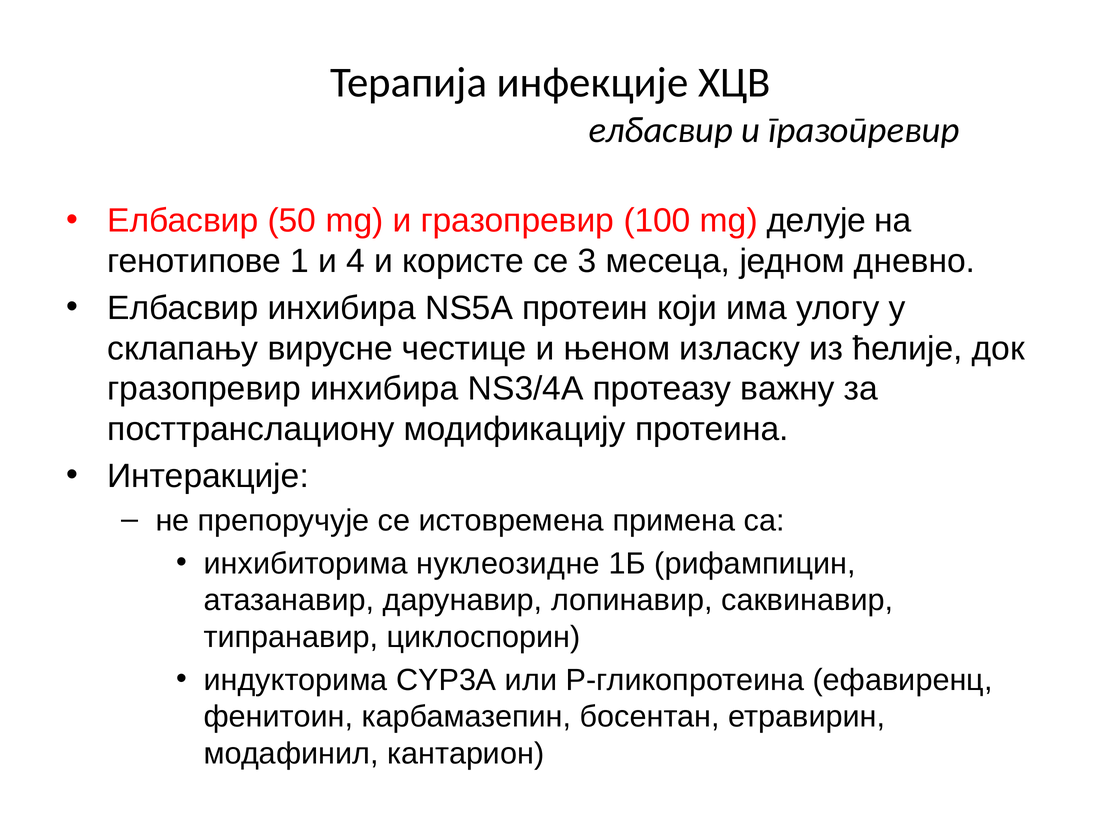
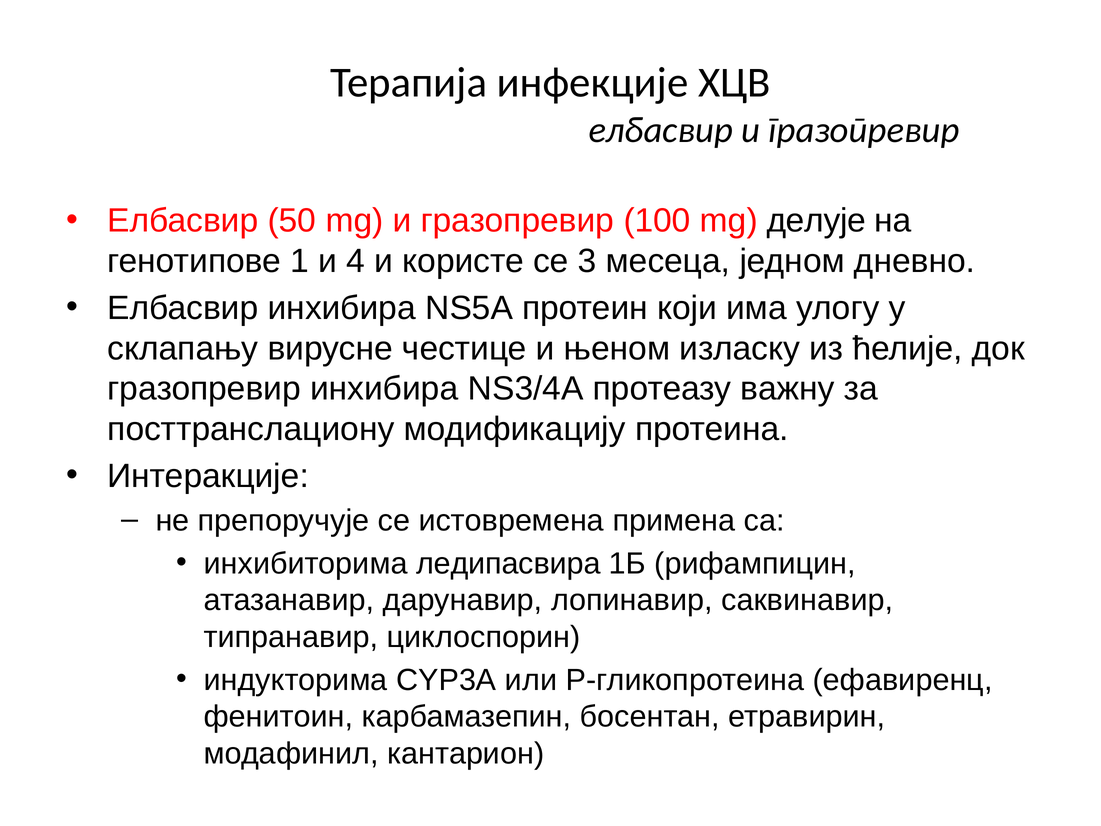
нуклеозидне: нуклеозидне -> ледипасвира
